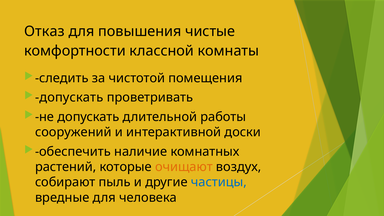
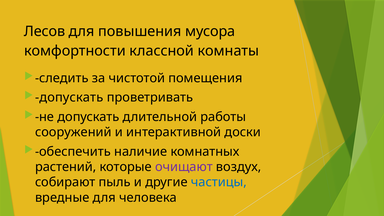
Отказ: Отказ -> Лесов
чистые: чистые -> мусора
очищают colour: orange -> purple
